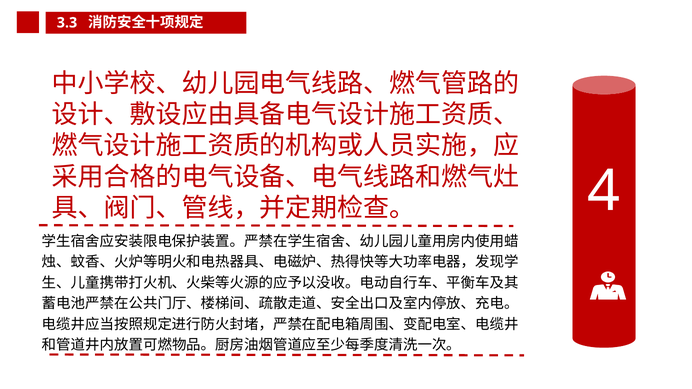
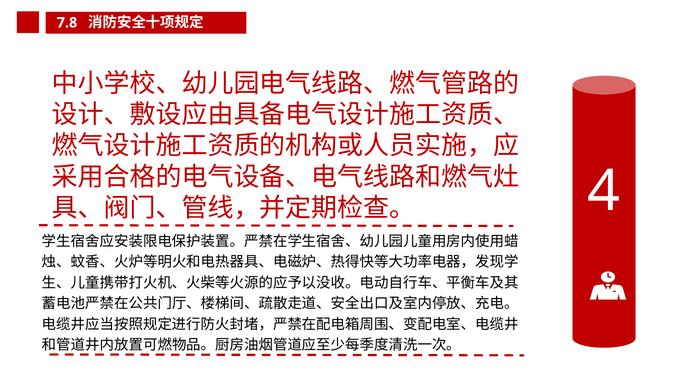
3.3: 3.3 -> 7.8
